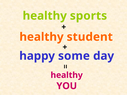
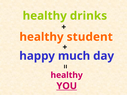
sports: sports -> drinks
some: some -> much
YOU underline: none -> present
